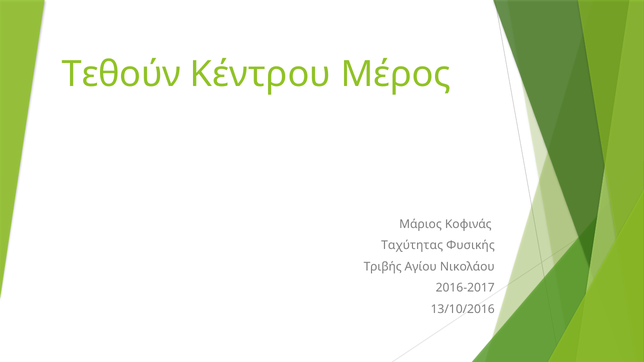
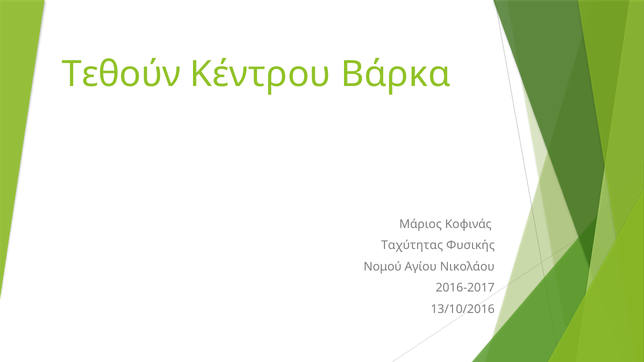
Μέρος: Μέρος -> Βάρκα
Τριβής: Τριβής -> Νομού
